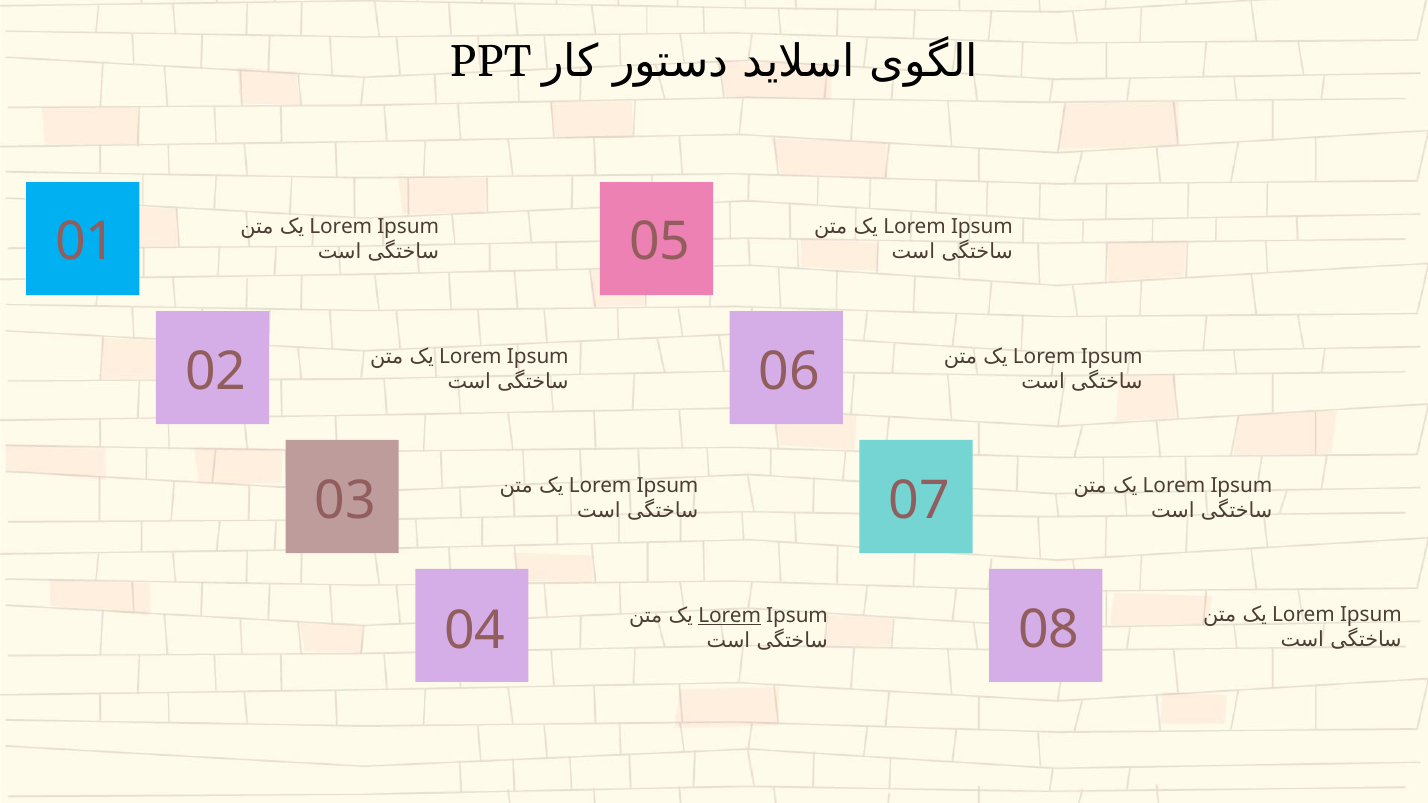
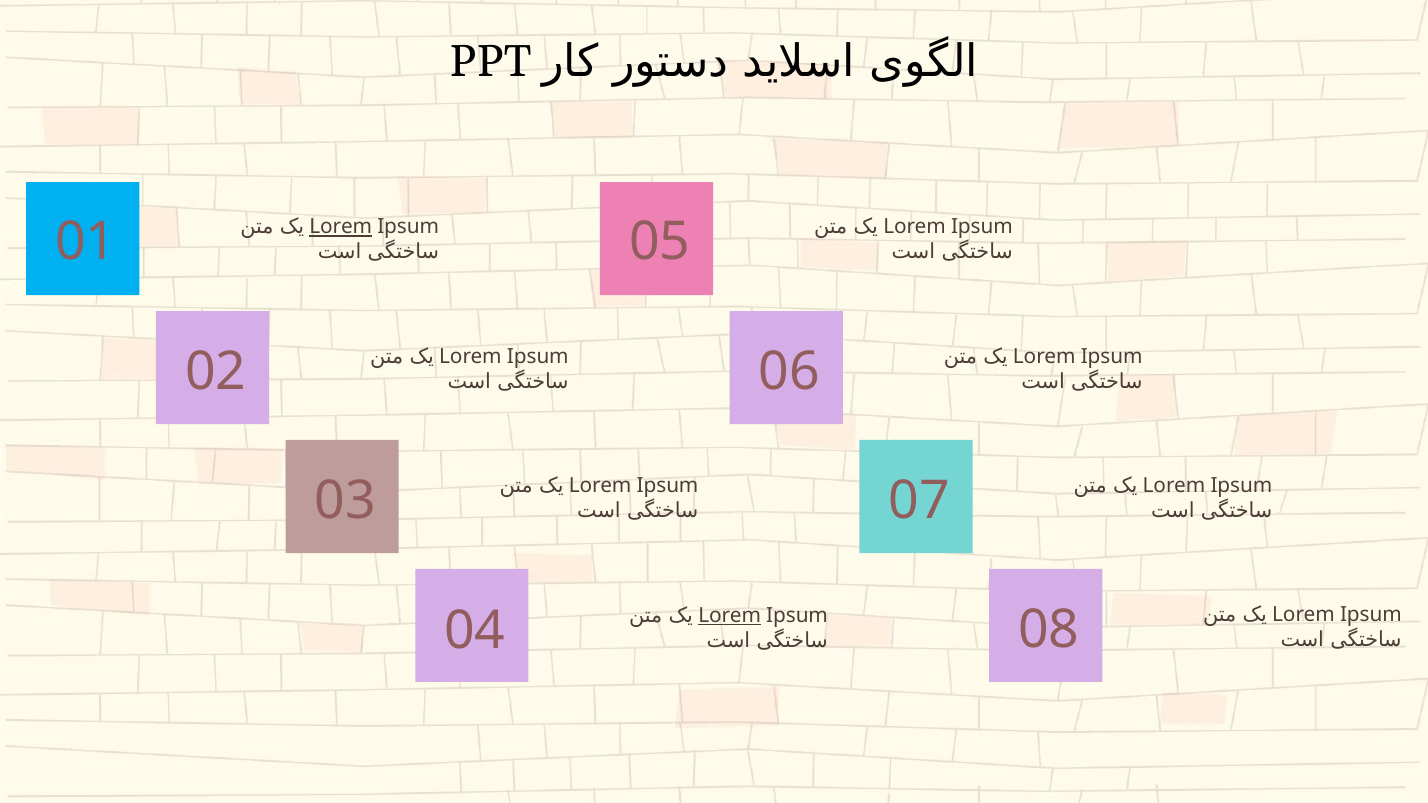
Lorem at (341, 227) underline: none -> present
